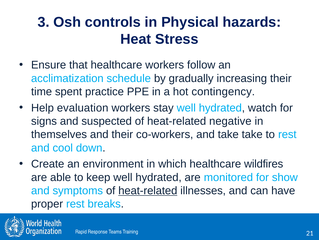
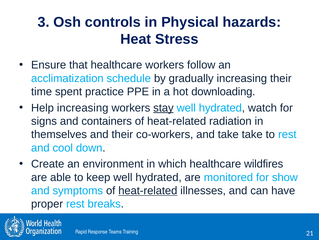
contingency: contingency -> downloading
Help evaluation: evaluation -> increasing
stay underline: none -> present
suspected: suspected -> containers
negative: negative -> radiation
